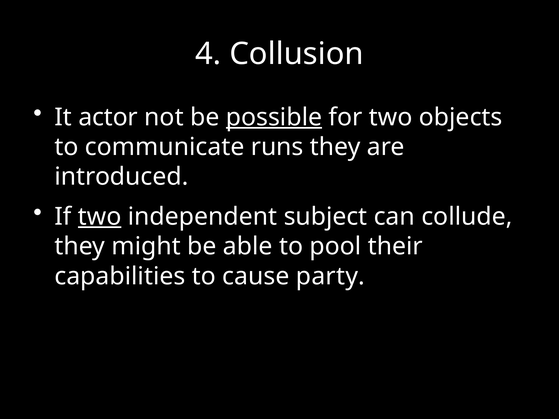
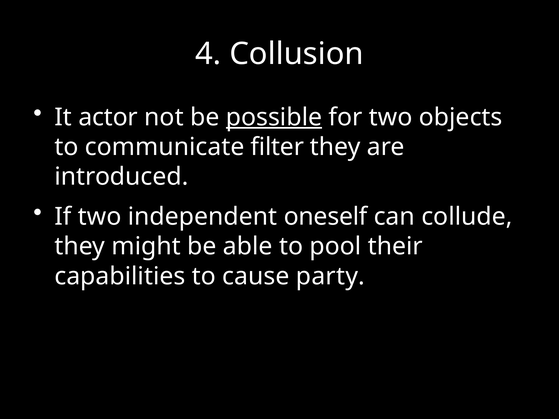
runs: runs -> filter
two at (100, 217) underline: present -> none
subject: subject -> oneself
